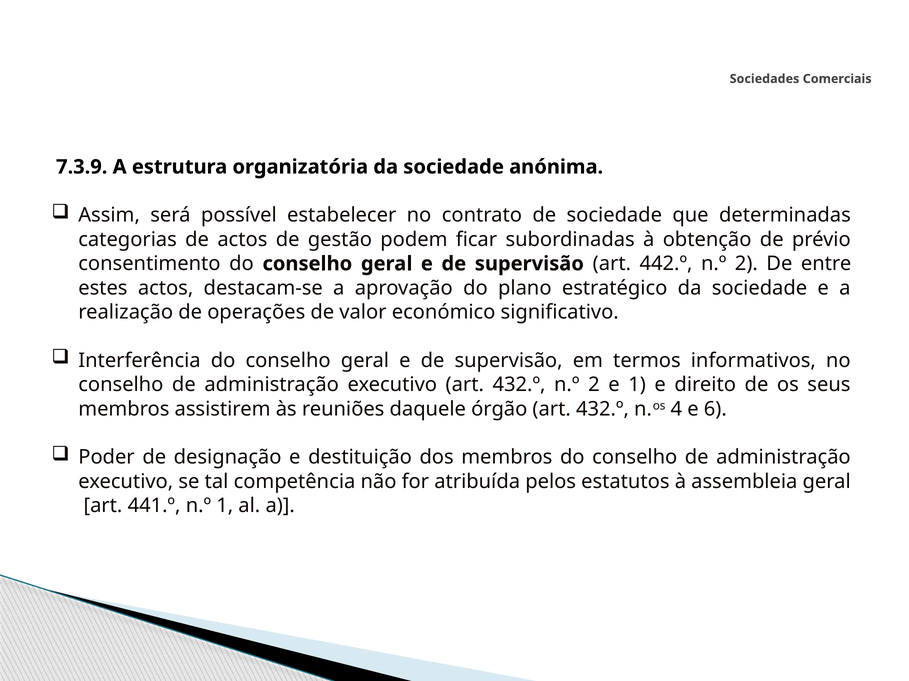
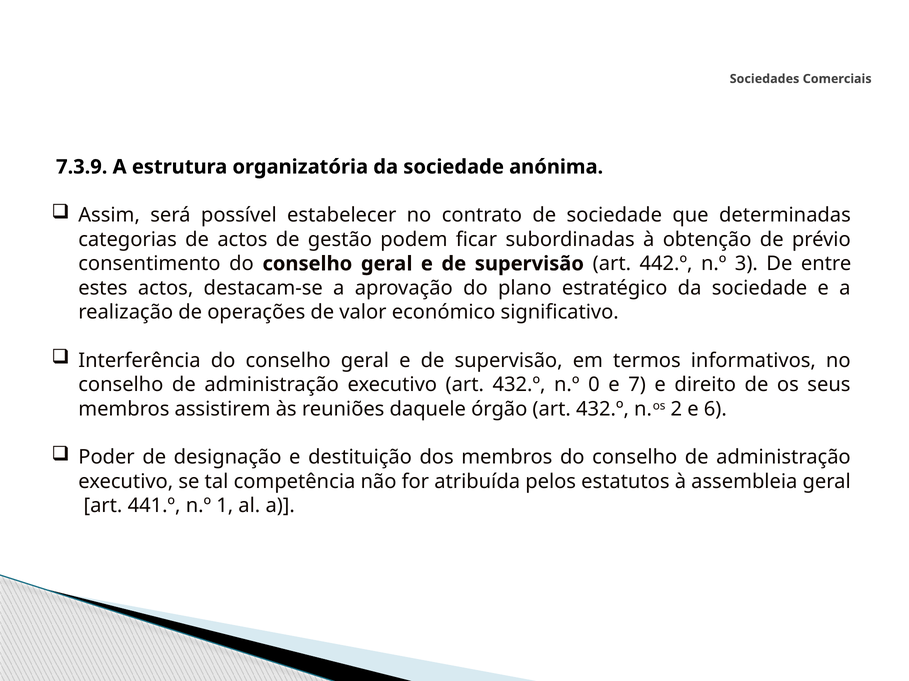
442.º n.º 2: 2 -> 3
432.º n.º 2: 2 -> 0
e 1: 1 -> 7
4: 4 -> 2
